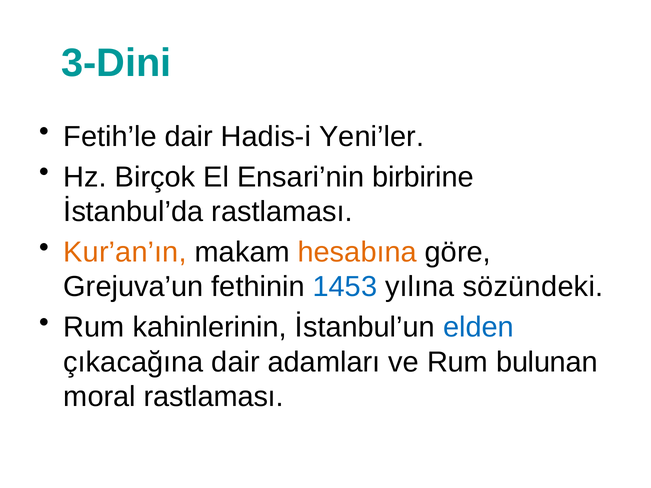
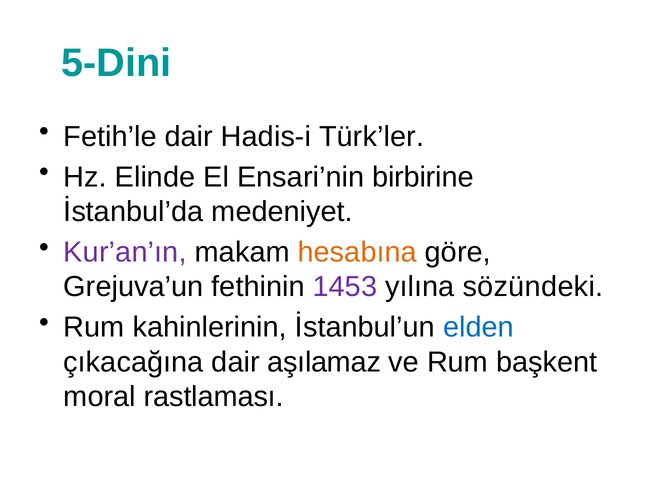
3-Dini: 3-Dini -> 5-Dini
Yeni’ler: Yeni’ler -> Türk’ler
Birçok: Birçok -> Elinde
İstanbul’da rastlaması: rastlaması -> medeniyet
Kur’an’ın colour: orange -> purple
1453 colour: blue -> purple
adamları: adamları -> aşılamaz
bulunan: bulunan -> başkent
